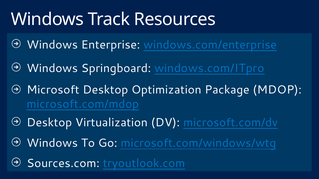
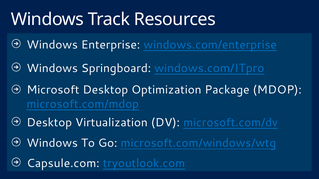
Sources.com: Sources.com -> Capsule.com
